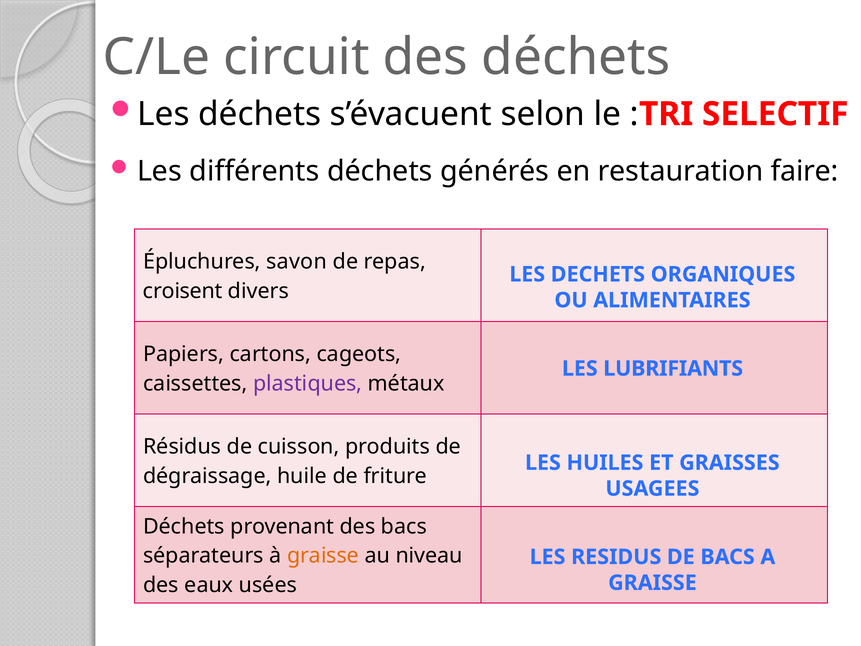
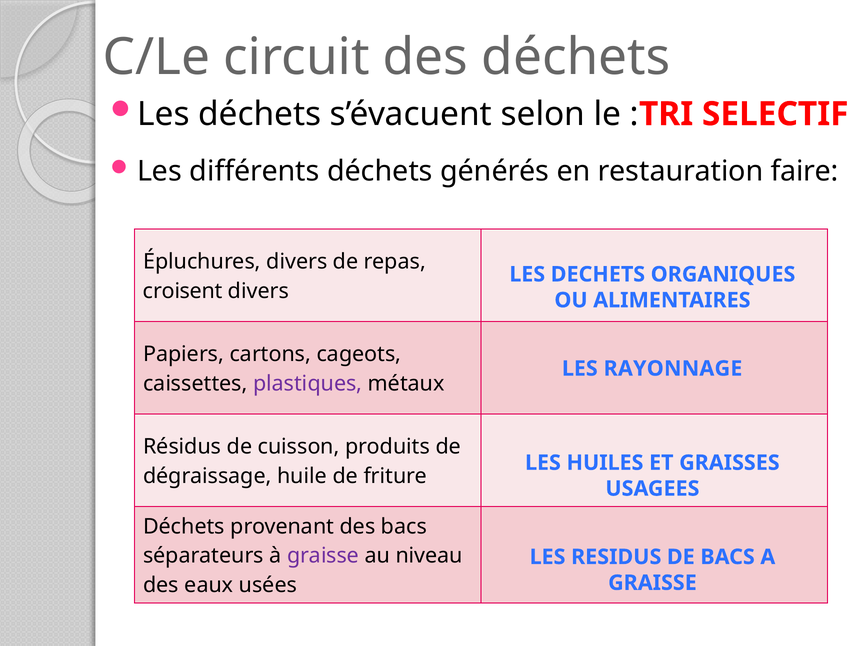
Épluchures savon: savon -> divers
LUBRIFIANTS: LUBRIFIANTS -> RAYONNAGE
graisse at (323, 556) colour: orange -> purple
